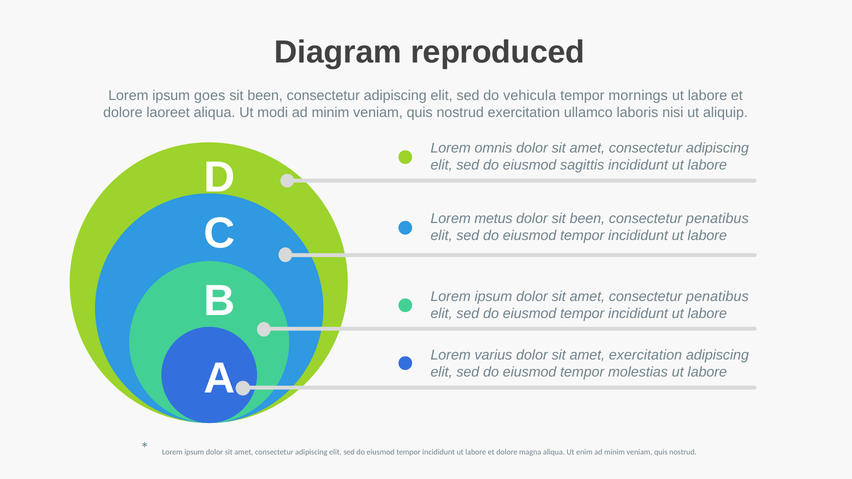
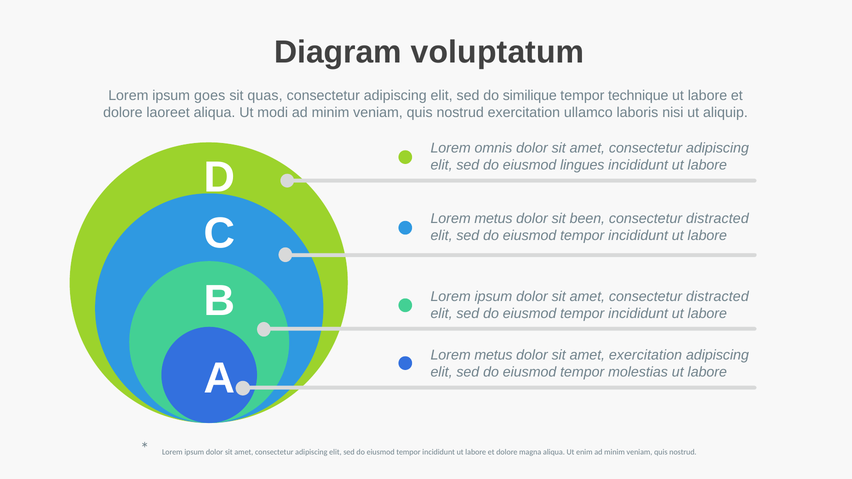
reproduced: reproduced -> voluptatum
been at (265, 95): been -> quas
vehicula: vehicula -> similique
mornings: mornings -> technique
sagittis: sagittis -> lingues
penatibus at (717, 219): penatibus -> distracted
amet consectetur penatibus: penatibus -> distracted
varius at (493, 355): varius -> metus
